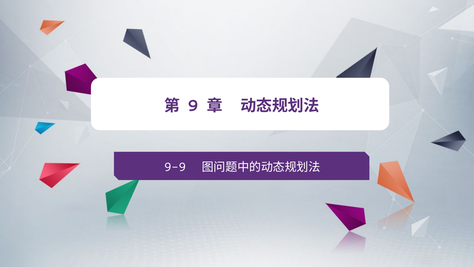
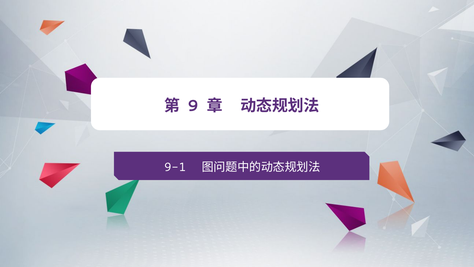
9-9: 9-9 -> 9-1
